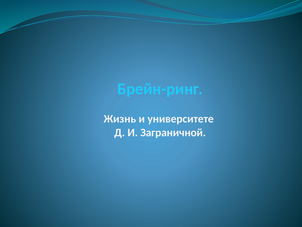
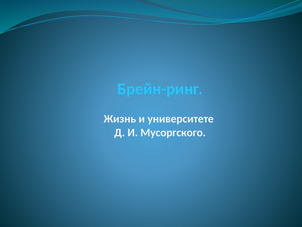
Заграничной: Заграничной -> Мусоргского
